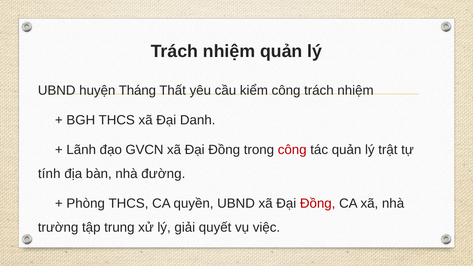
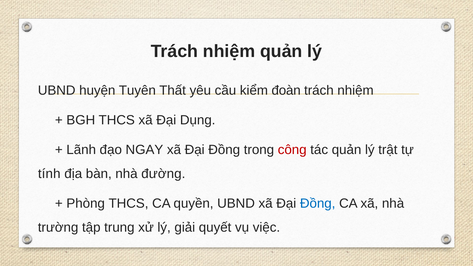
Tháng: Tháng -> Tuyên
kiểm công: công -> đoàn
Danh: Danh -> Dụng
GVCN: GVCN -> NGAY
Đồng at (318, 203) colour: red -> blue
